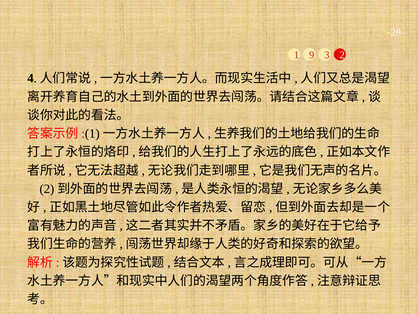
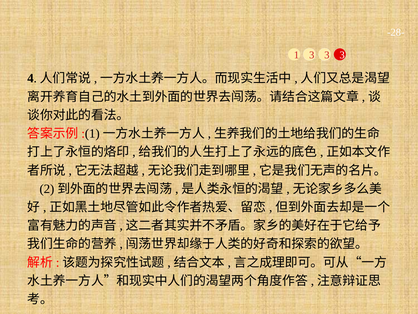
1 9: 9 -> 3
2 at (342, 55): 2 -> 3
